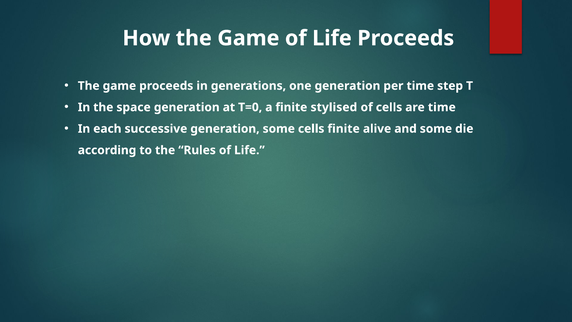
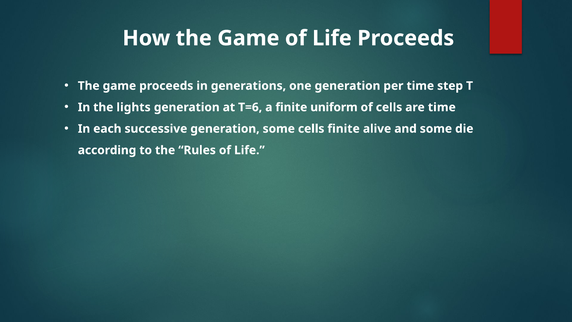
space: space -> lights
T=0: T=0 -> T=6
stylised: stylised -> uniform
